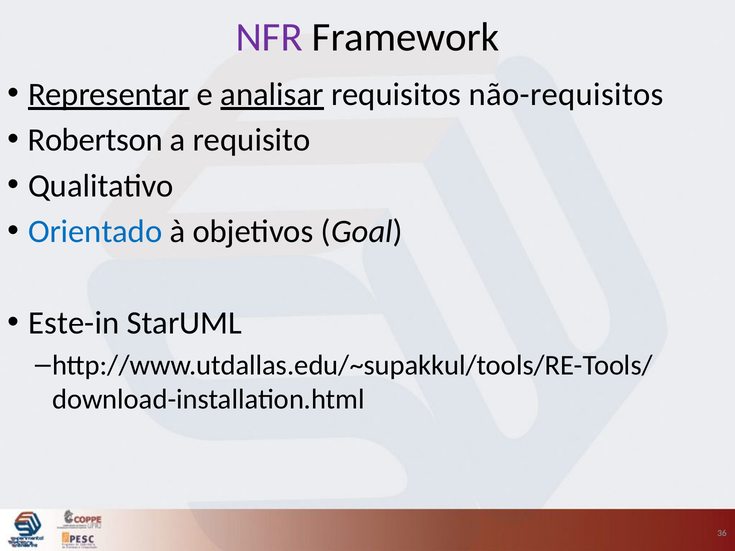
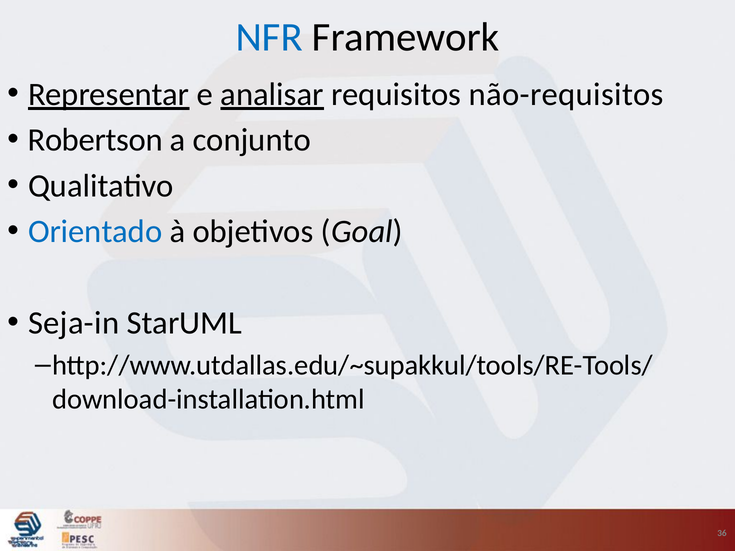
NFR colour: purple -> blue
requisito: requisito -> conjunto
Este-in: Este-in -> Seja-in
